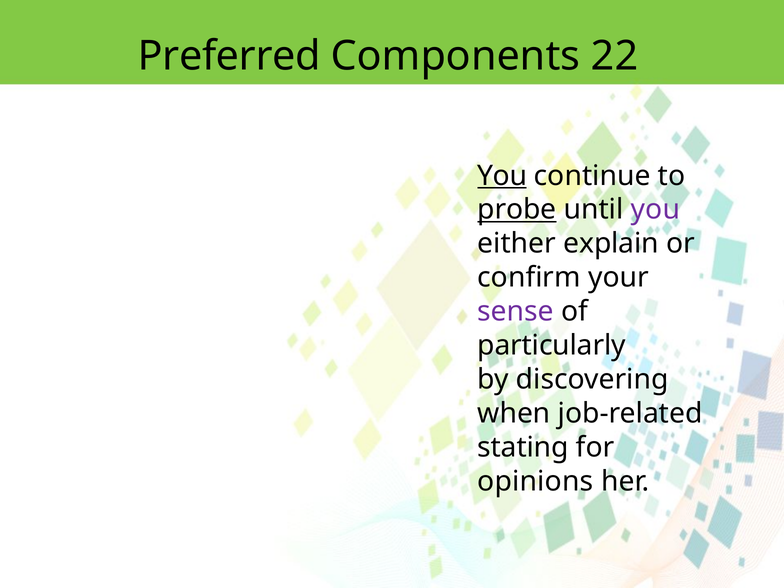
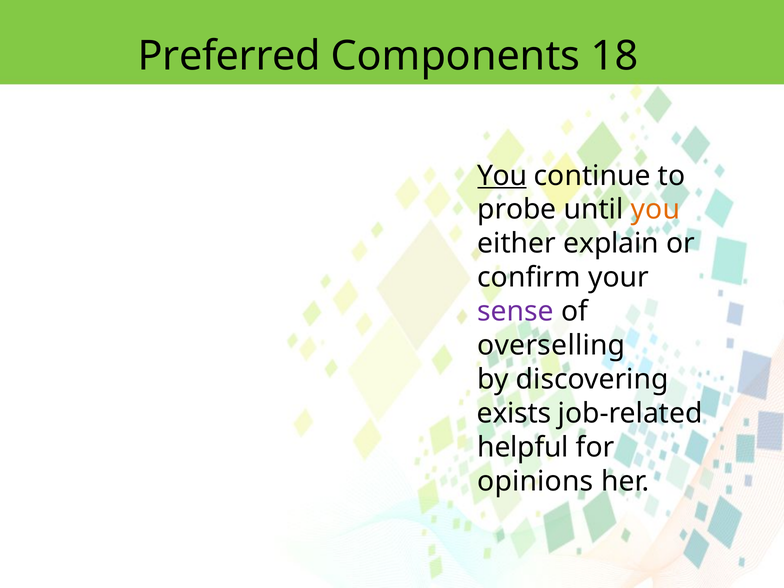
22: 22 -> 18
probe underline: present -> none
you at (655, 210) colour: purple -> orange
particularly: particularly -> overselling
when: when -> exists
stating: stating -> helpful
